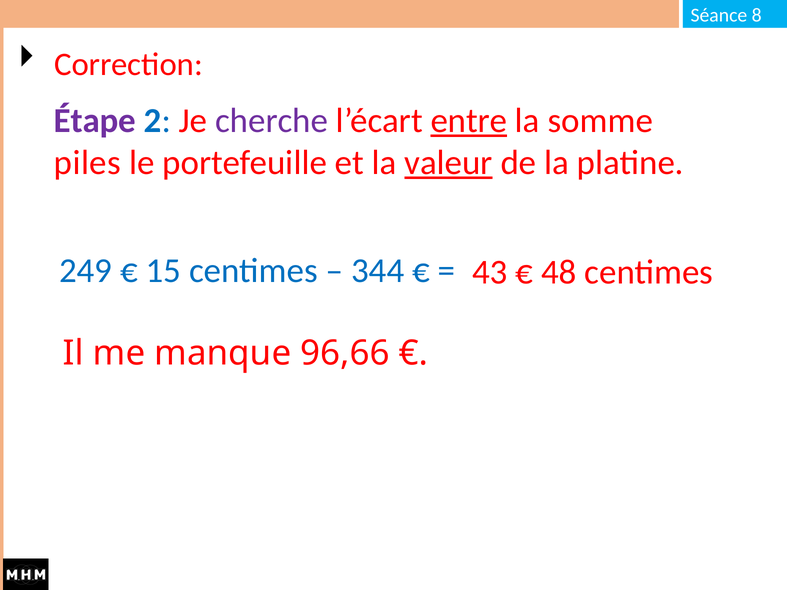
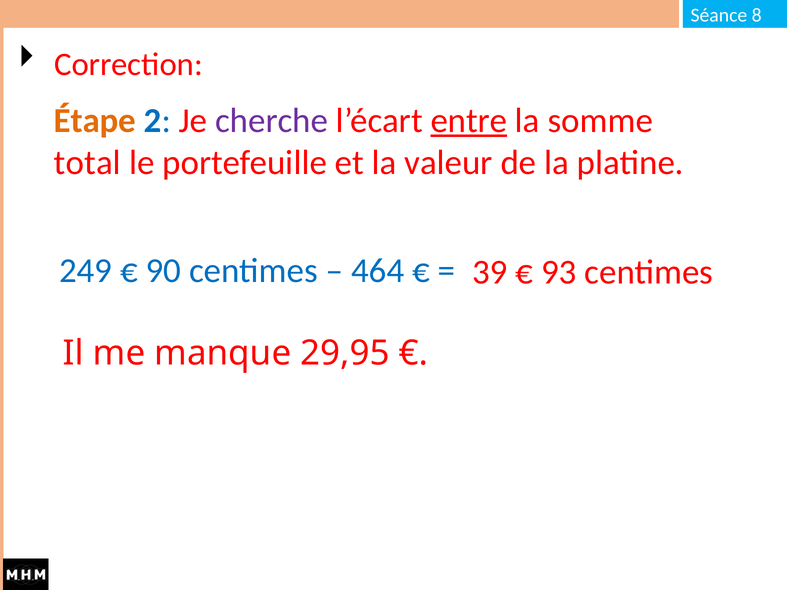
Étape colour: purple -> orange
piles: piles -> total
valeur underline: present -> none
15: 15 -> 90
344: 344 -> 464
43: 43 -> 39
48: 48 -> 93
96,66: 96,66 -> 29,95
